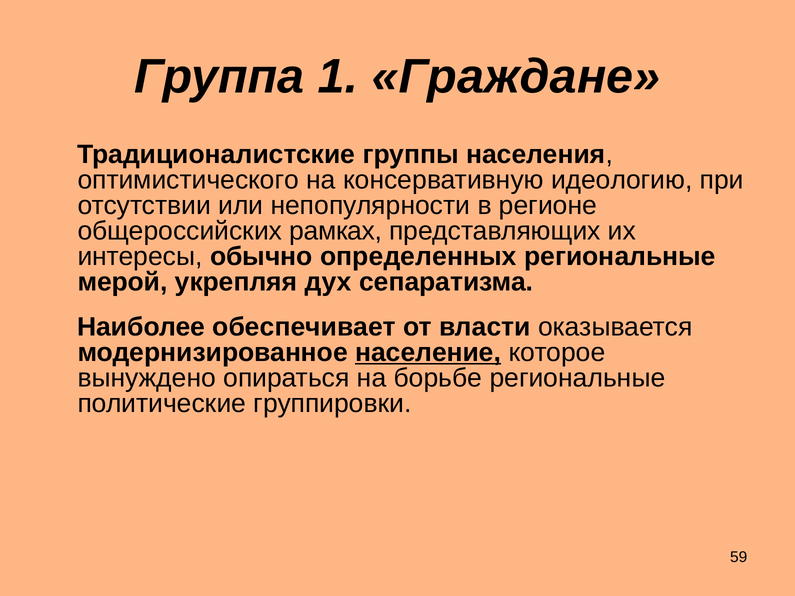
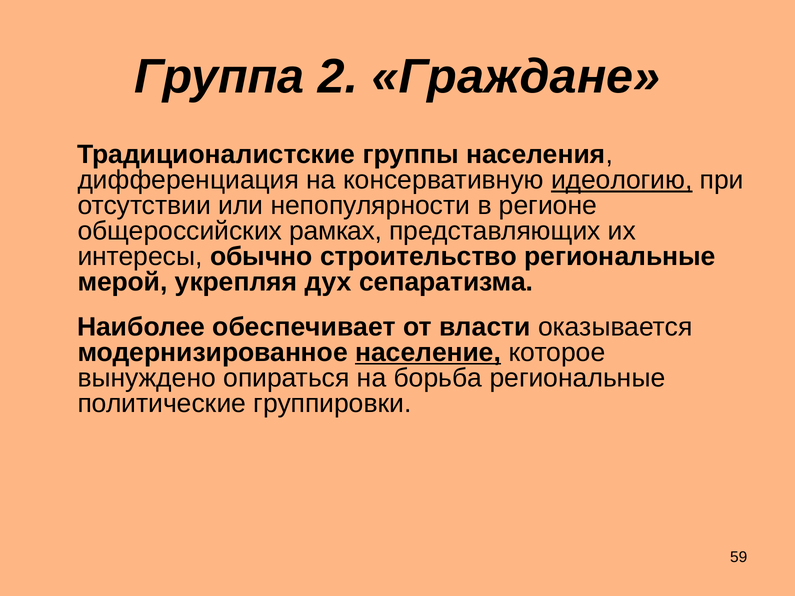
1: 1 -> 2
оптимистического: оптимистического -> дифференциация
идеологию underline: none -> present
определенных: определенных -> строительство
борьбе: борьбе -> борьба
